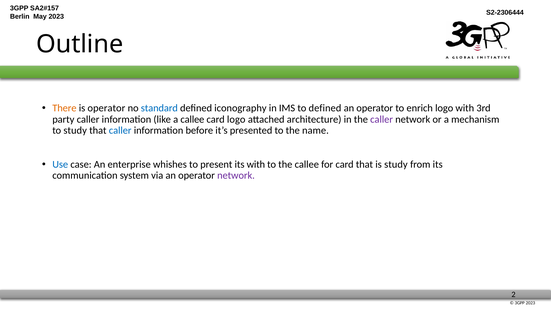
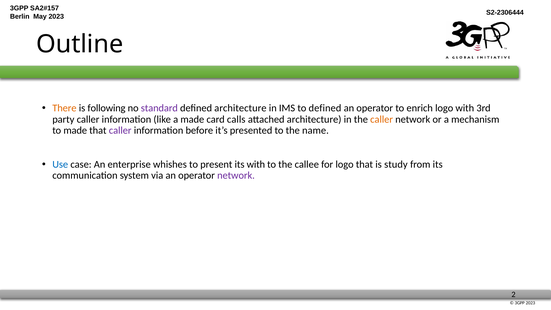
is operator: operator -> following
standard colour: blue -> purple
defined iconography: iconography -> architecture
a callee: callee -> made
card logo: logo -> calls
caller at (382, 119) colour: purple -> orange
to study: study -> made
caller at (120, 131) colour: blue -> purple
for card: card -> logo
